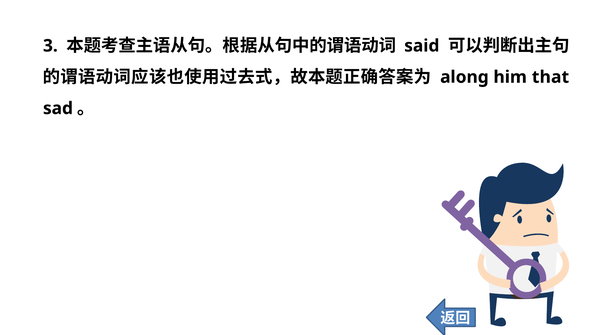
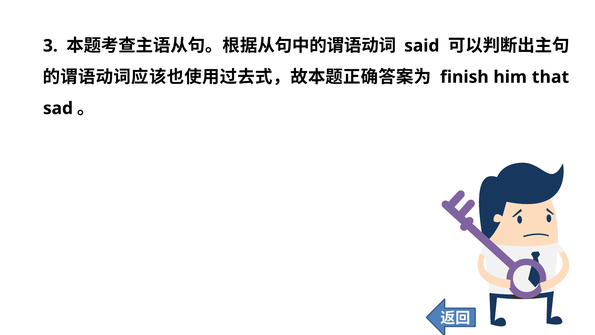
along: along -> finish
